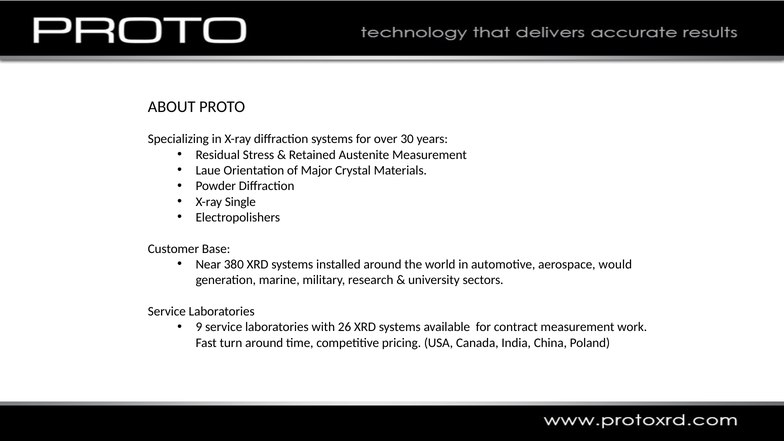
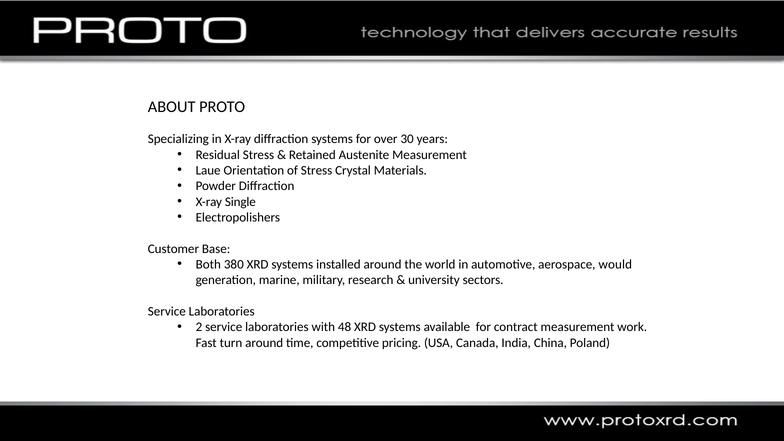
of Major: Major -> Stress
Near: Near -> Both
9: 9 -> 2
26: 26 -> 48
